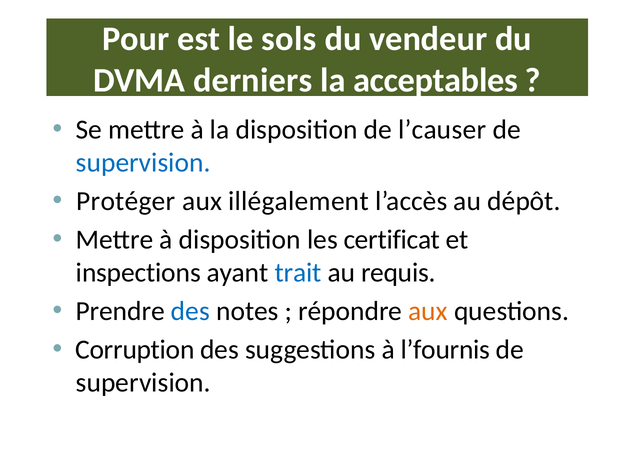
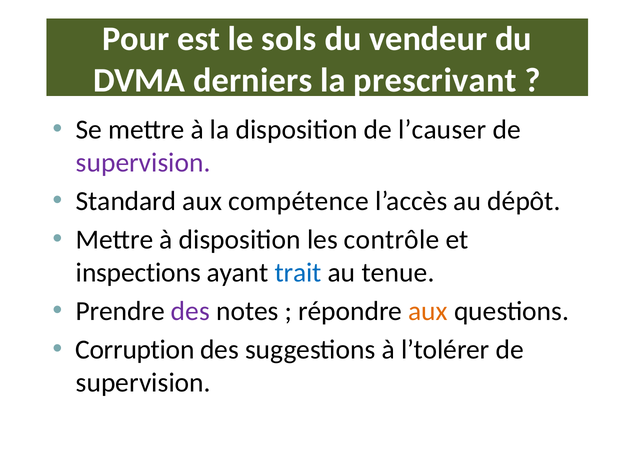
acceptables: acceptables -> prescrivant
supervision at (143, 163) colour: blue -> purple
Protéger: Protéger -> Standard
illégalement: illégalement -> compétence
certificat: certificat -> contrôle
requis: requis -> tenue
des at (190, 311) colour: blue -> purple
l’fournis: l’fournis -> l’tolérer
